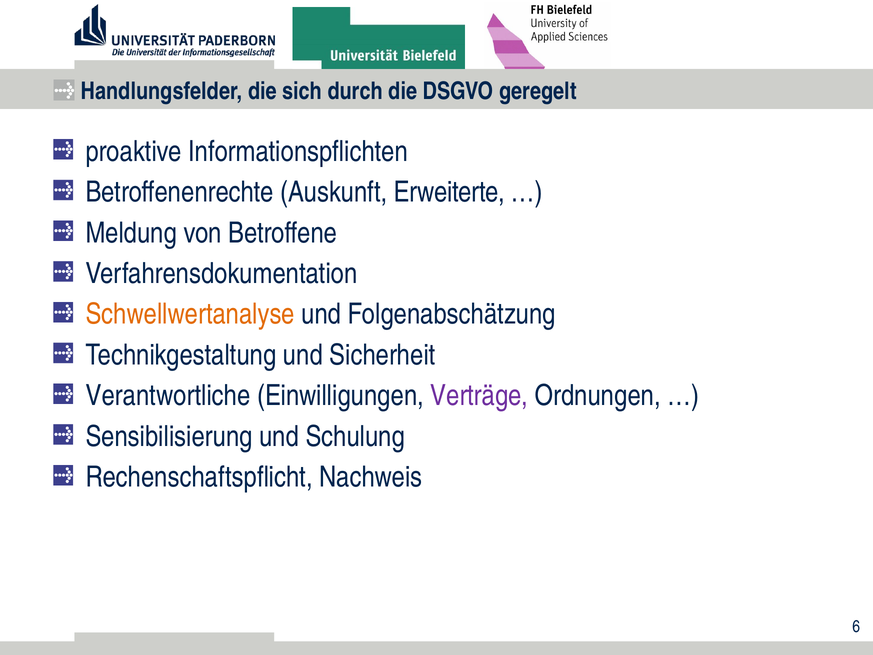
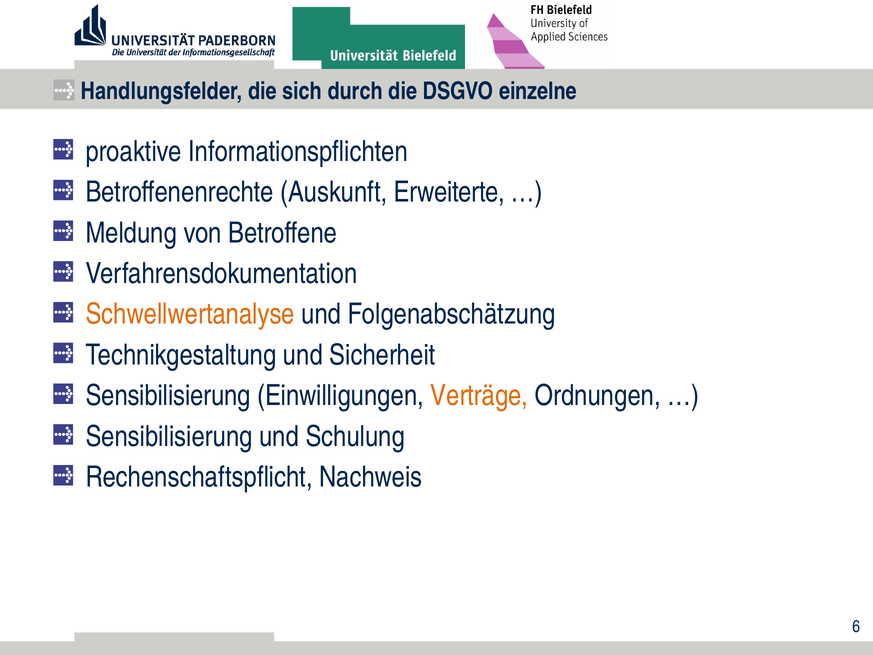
geregelt: geregelt -> einzelne
Verantwortliche at (168, 396): Verantwortliche -> Sensibilisierung
Verträge colour: purple -> orange
